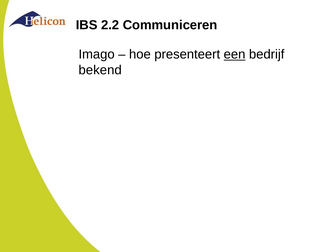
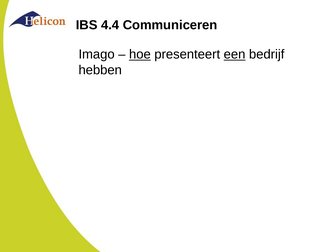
2.2: 2.2 -> 4.4
hoe underline: none -> present
bekend: bekend -> hebben
